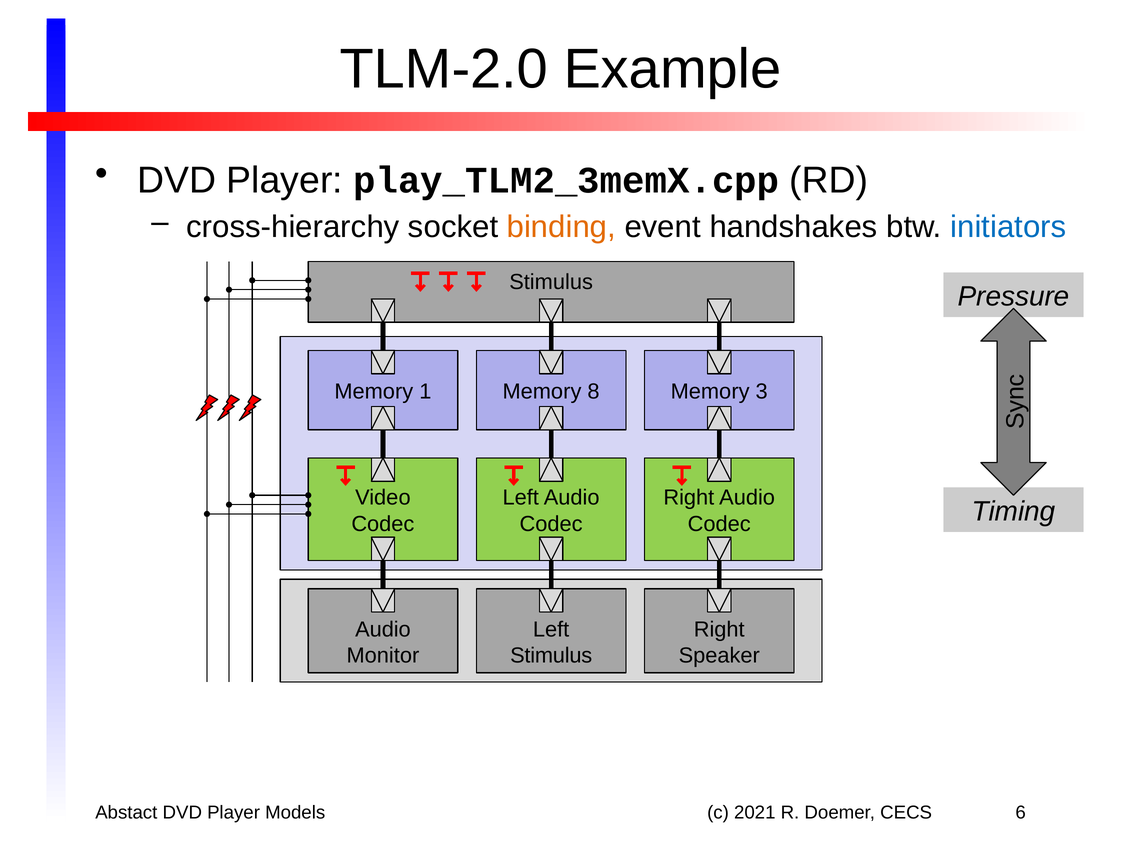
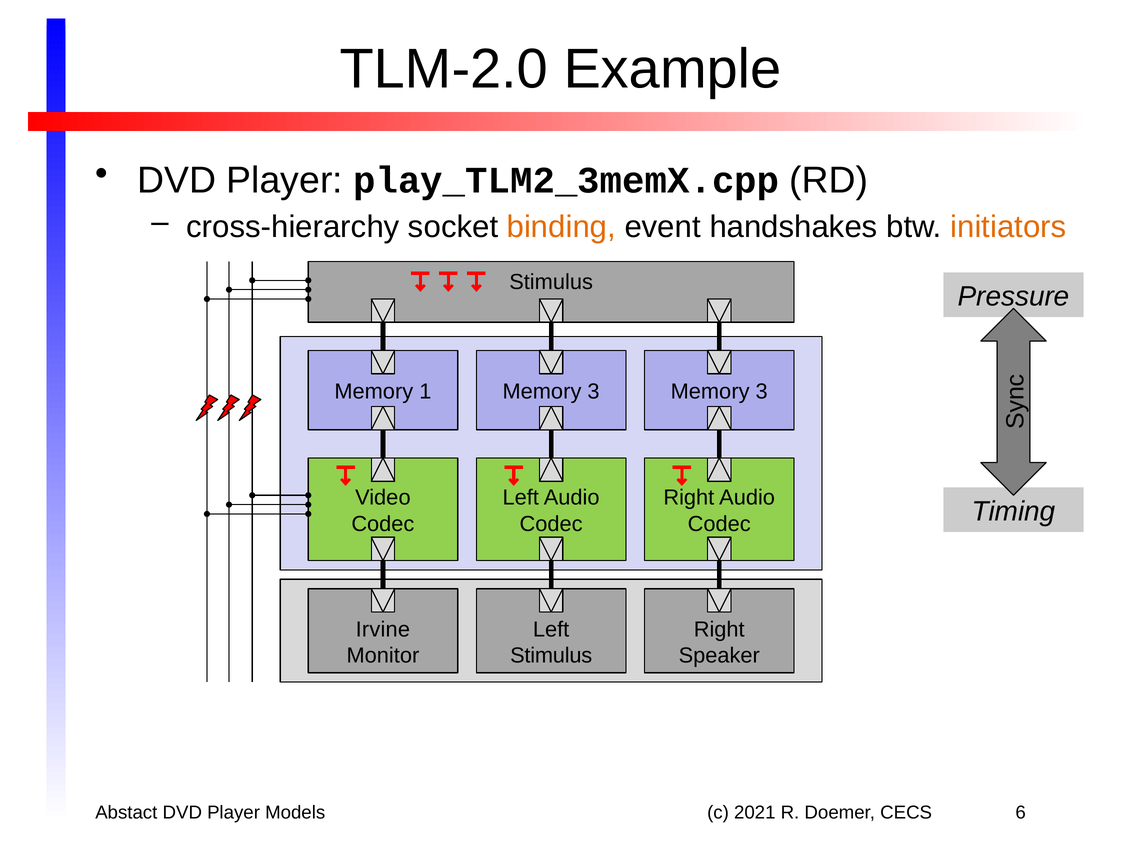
initiators colour: blue -> orange
1 Memory 8: 8 -> 3
Audio at (383, 629): Audio -> Irvine
